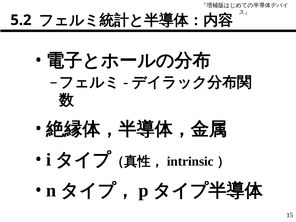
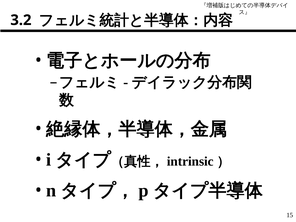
5.2: 5.2 -> 3.2
